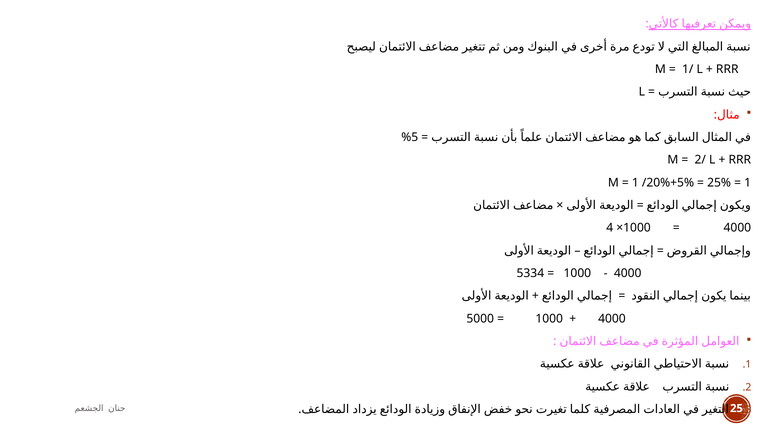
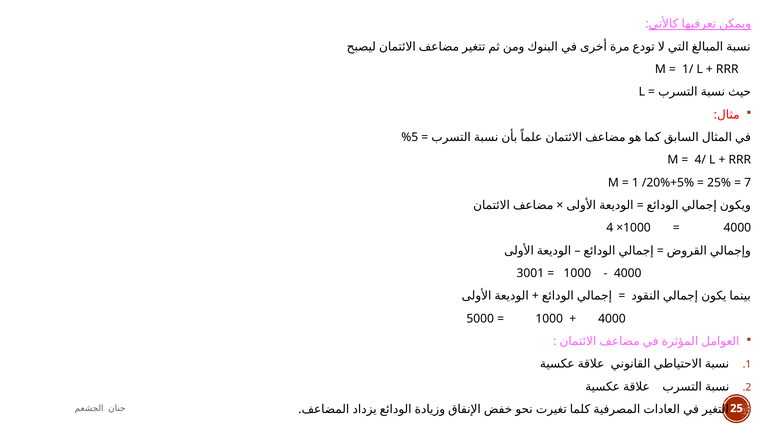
2/: 2/ -> 4/
1 at (748, 183): 1 -> 7
5334: 5334 -> 3001
